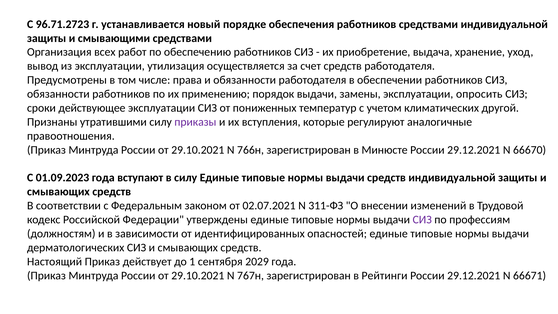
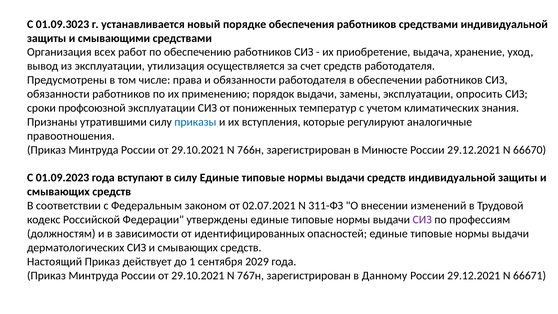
96.71.2723: 96.71.2723 -> 01.09.3023
действующее: действующее -> профсоюзной
другой: другой -> знания
приказы colour: purple -> blue
Рейтинги: Рейтинги -> Данному
